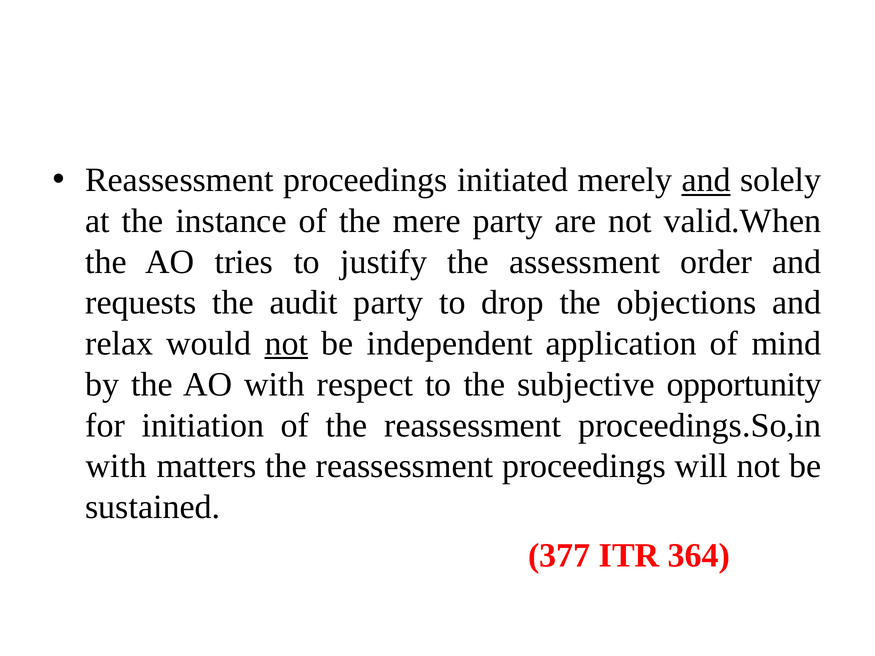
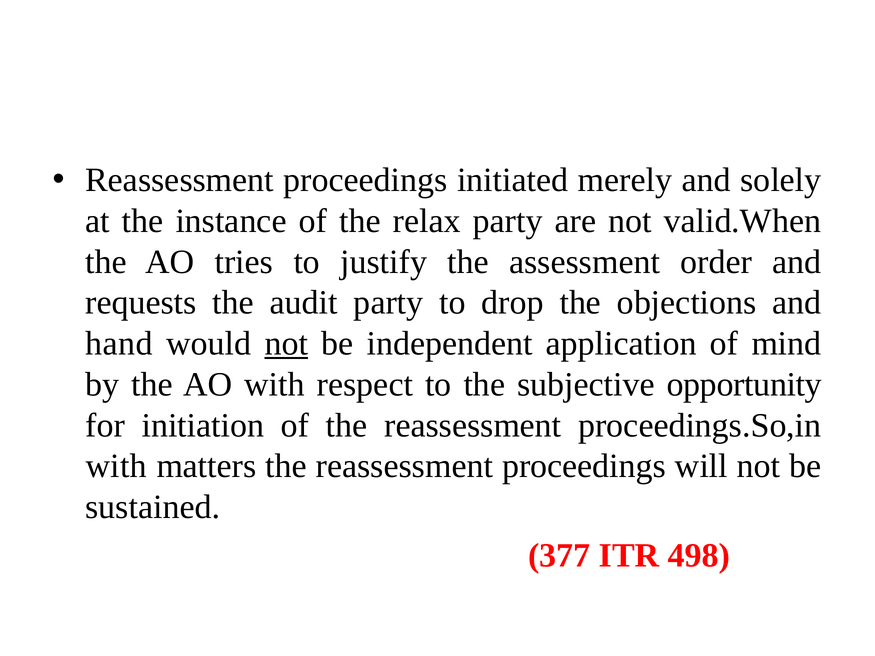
and at (706, 180) underline: present -> none
mere: mere -> relax
relax: relax -> hand
364: 364 -> 498
